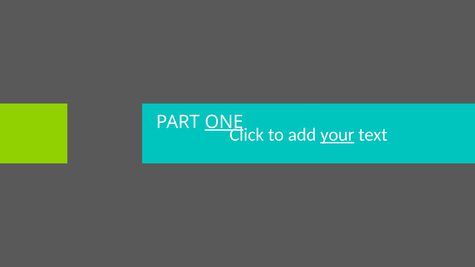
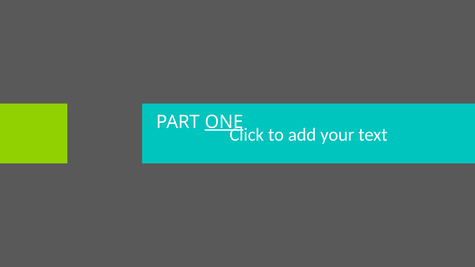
your underline: present -> none
